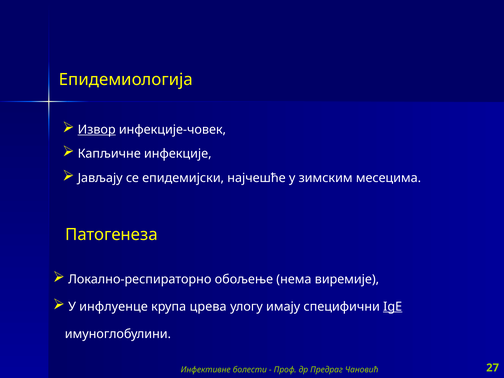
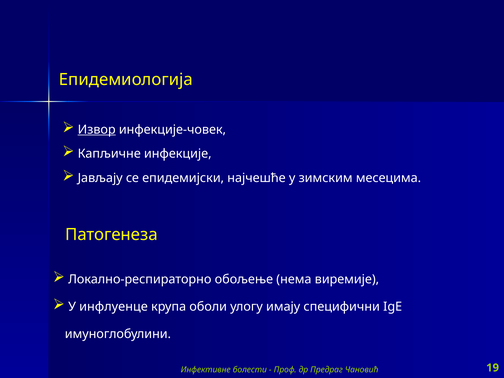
црева: црева -> оболи
IgE underline: present -> none
27: 27 -> 19
